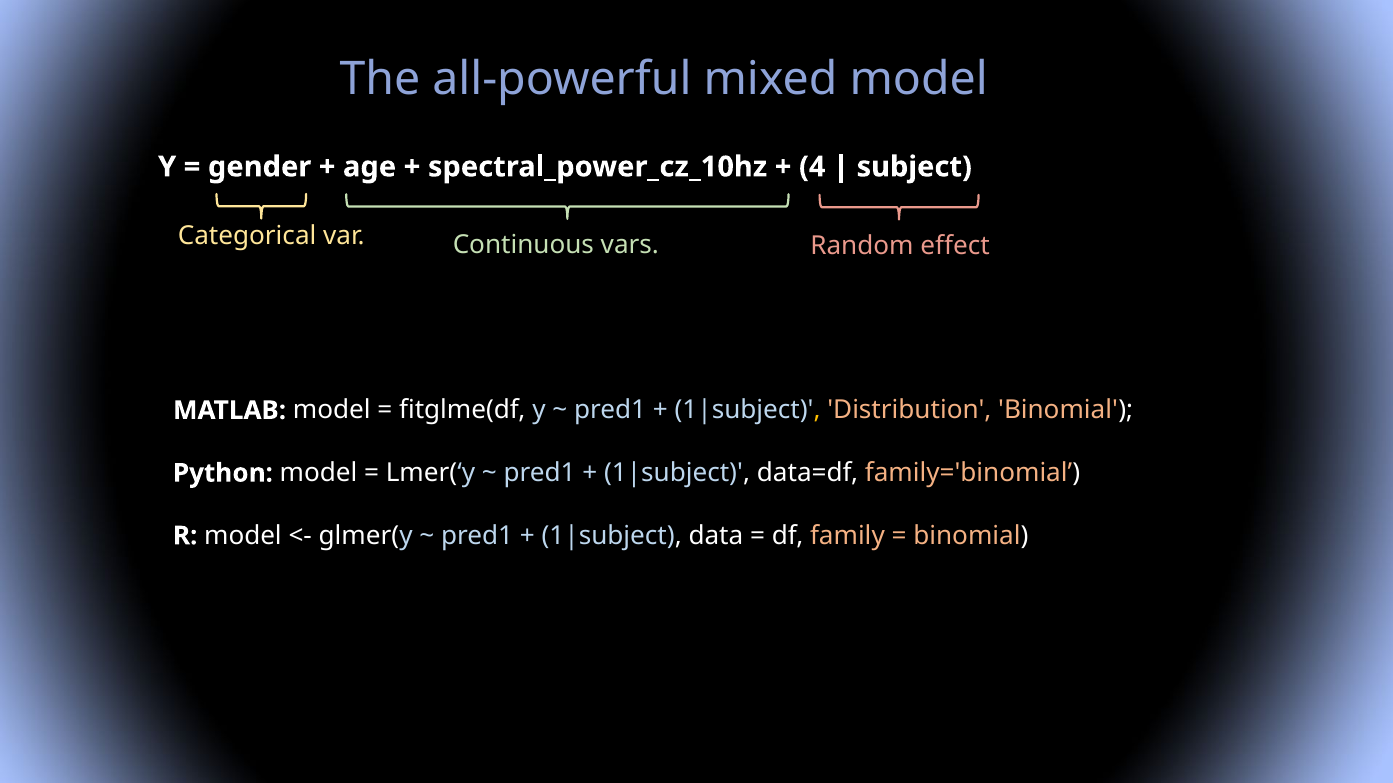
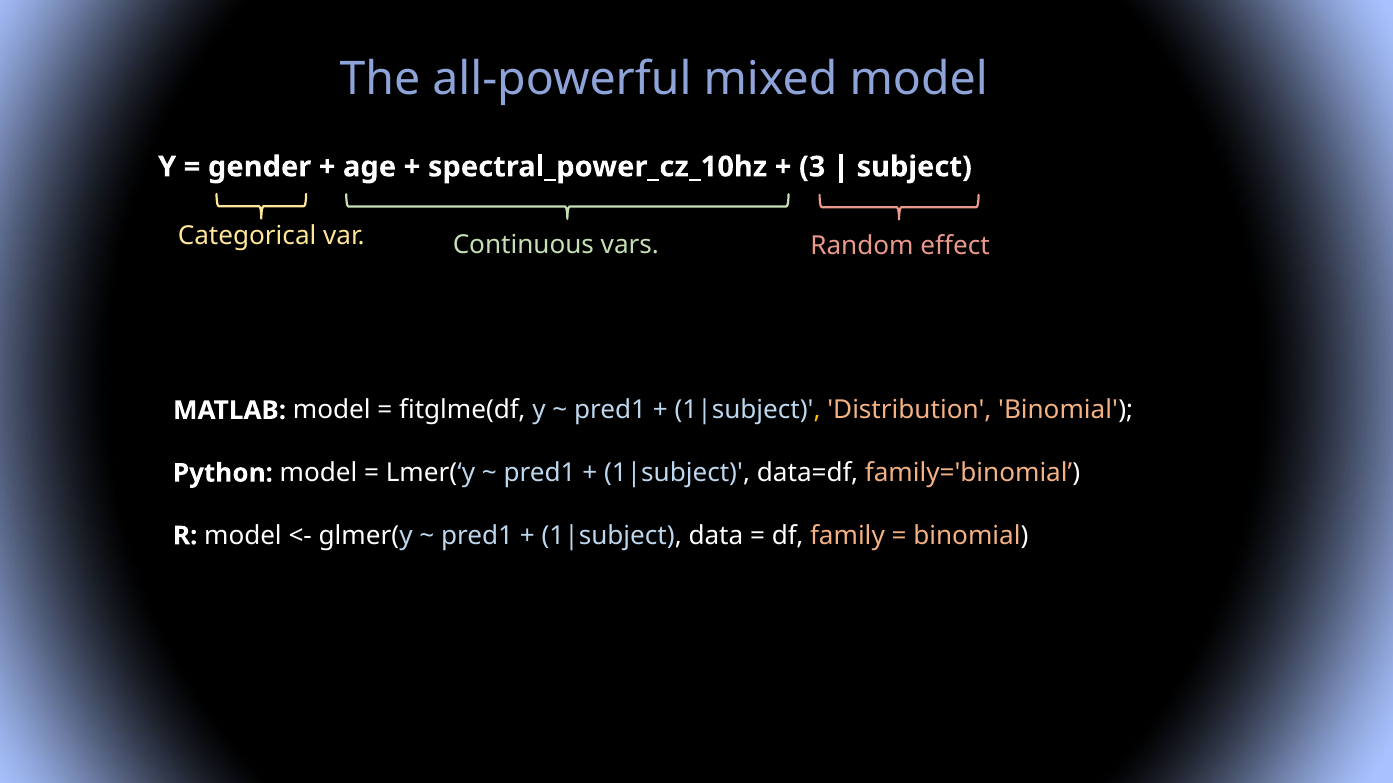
4: 4 -> 3
